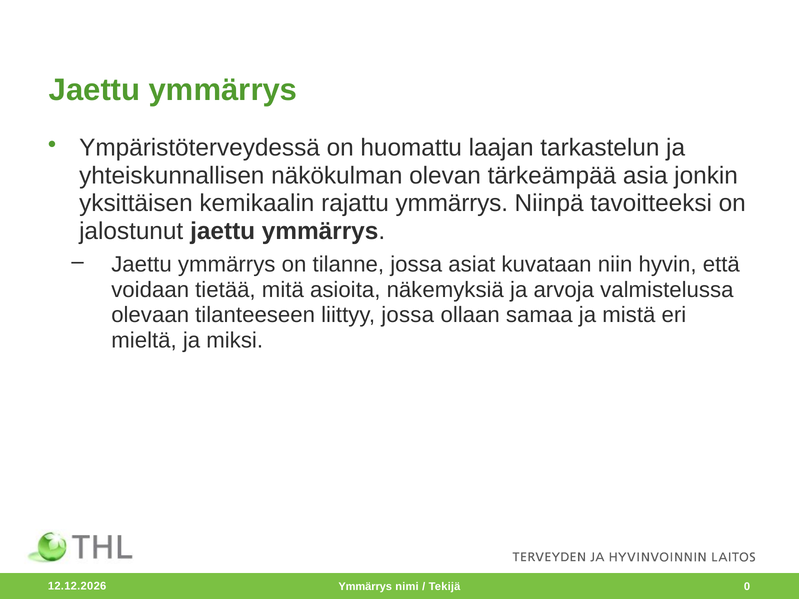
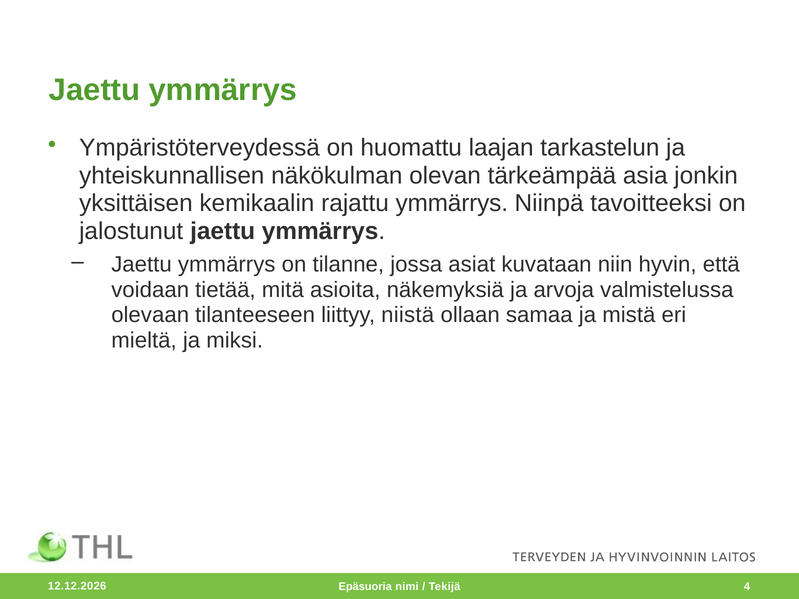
liittyy jossa: jossa -> niistä
Ymmärrys at (365, 587): Ymmärrys -> Epäsuoria
0: 0 -> 4
